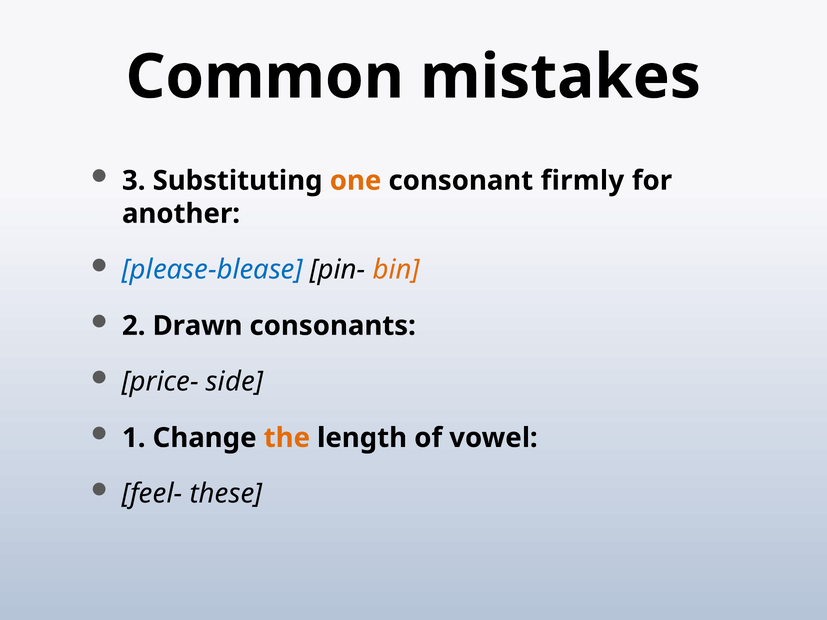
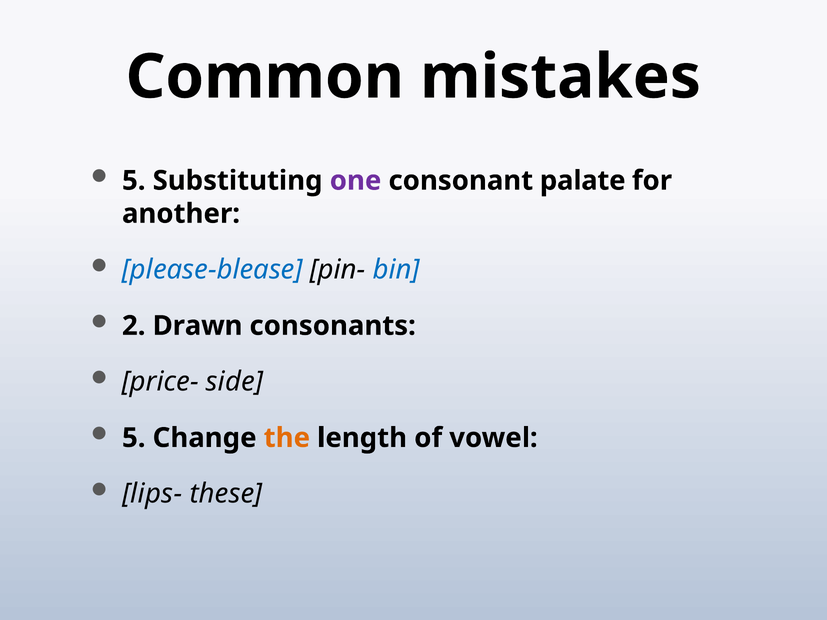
3 at (134, 181): 3 -> 5
one colour: orange -> purple
firmly: firmly -> palate
bin colour: orange -> blue
1 at (134, 438): 1 -> 5
feel-: feel- -> lips-
